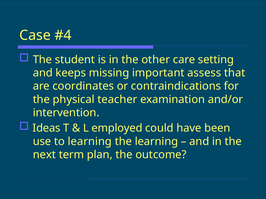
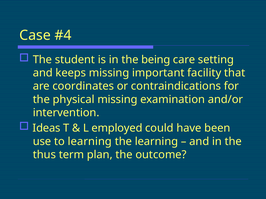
other: other -> being
assess: assess -> facility
physical teacher: teacher -> missing
next: next -> thus
